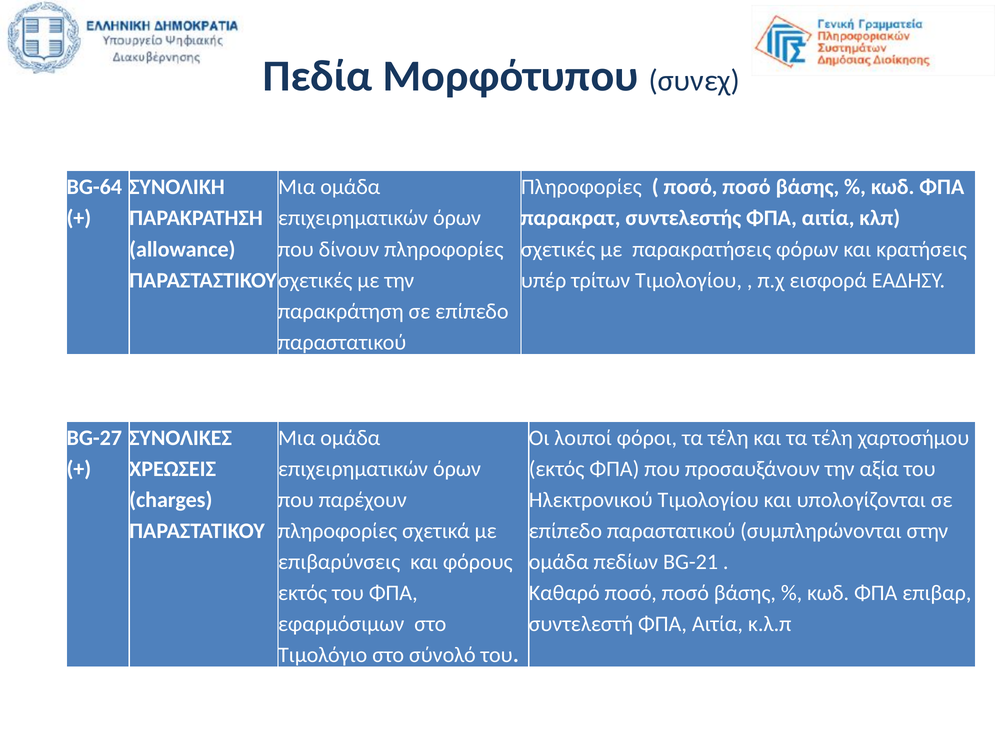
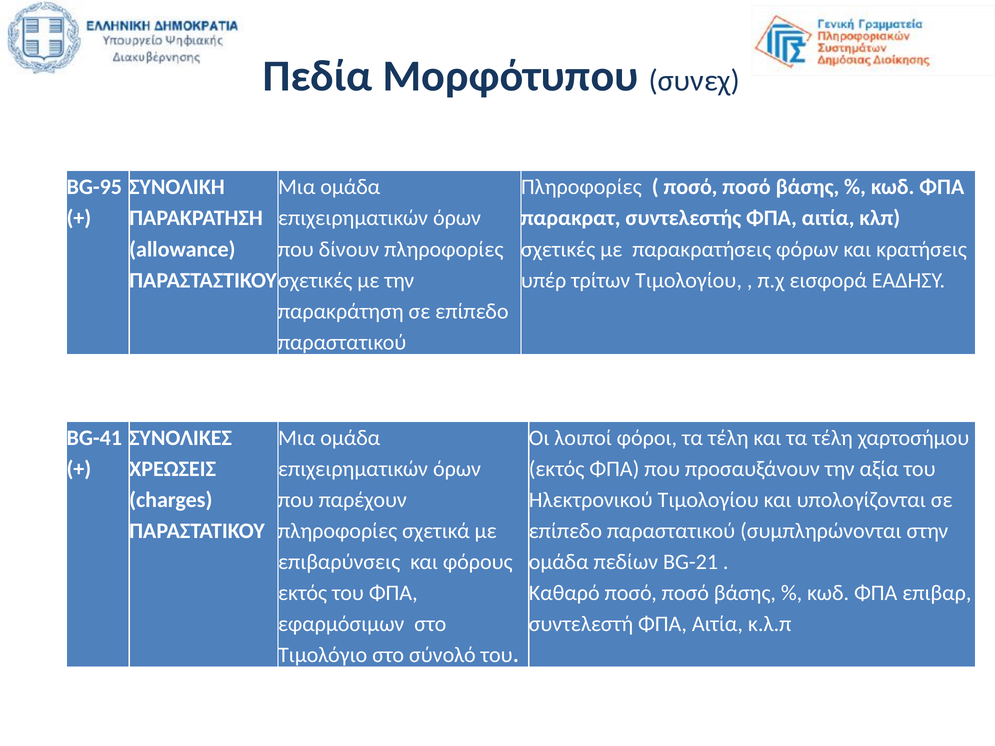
BG-64: BG-64 -> BG-95
BG-27: BG-27 -> BG-41
